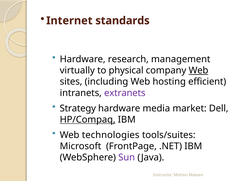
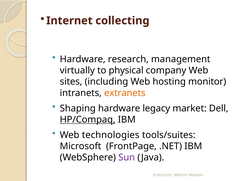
standards: standards -> collecting
Web at (198, 70) underline: present -> none
efficient: efficient -> monitor
extranets colour: purple -> orange
Strategy: Strategy -> Shaping
media: media -> legacy
